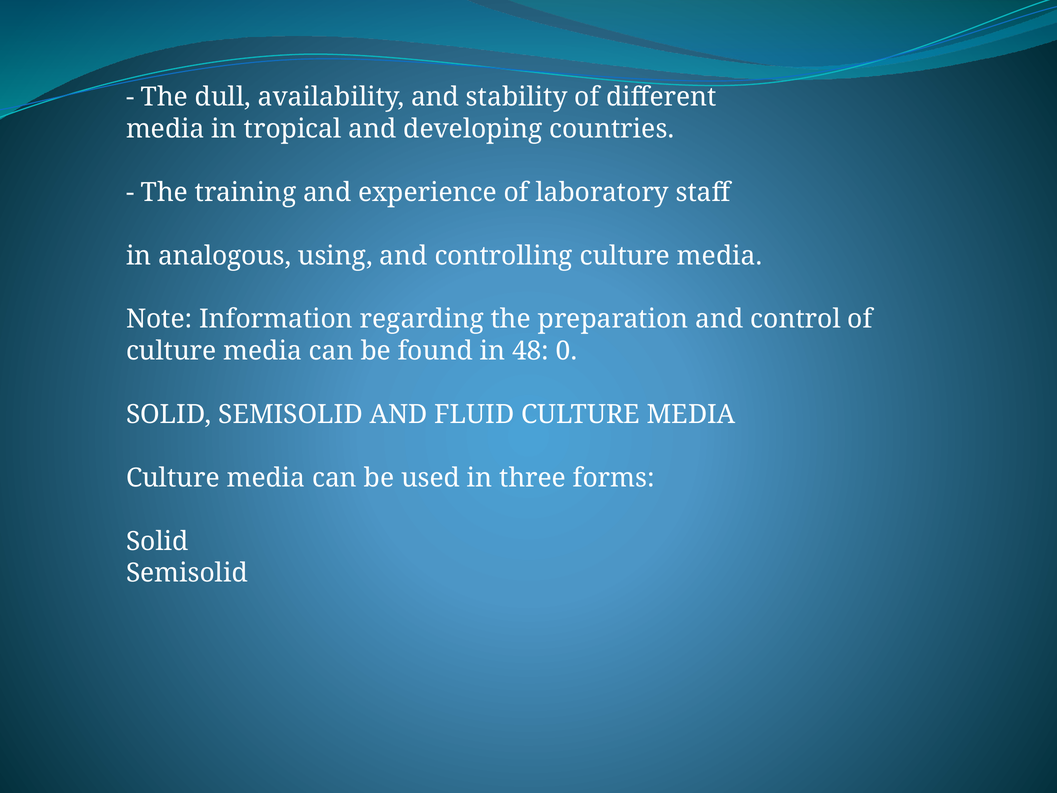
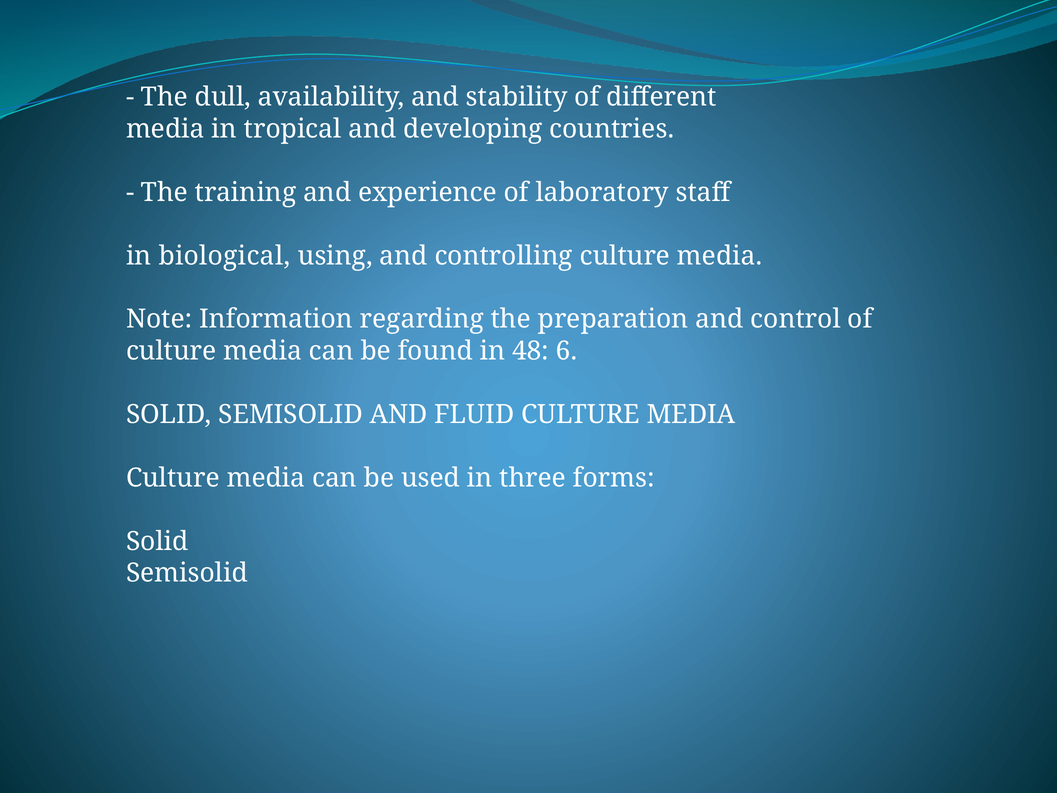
analogous: analogous -> biological
0: 0 -> 6
